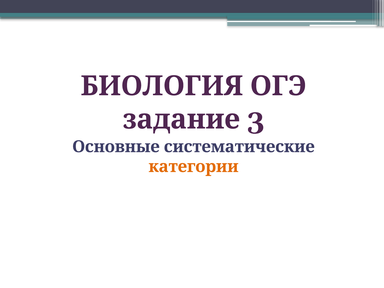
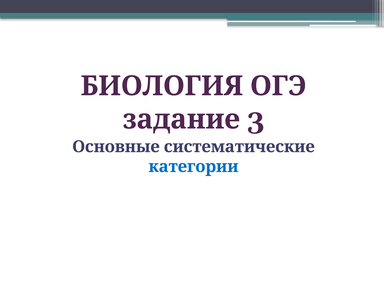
категории colour: orange -> blue
